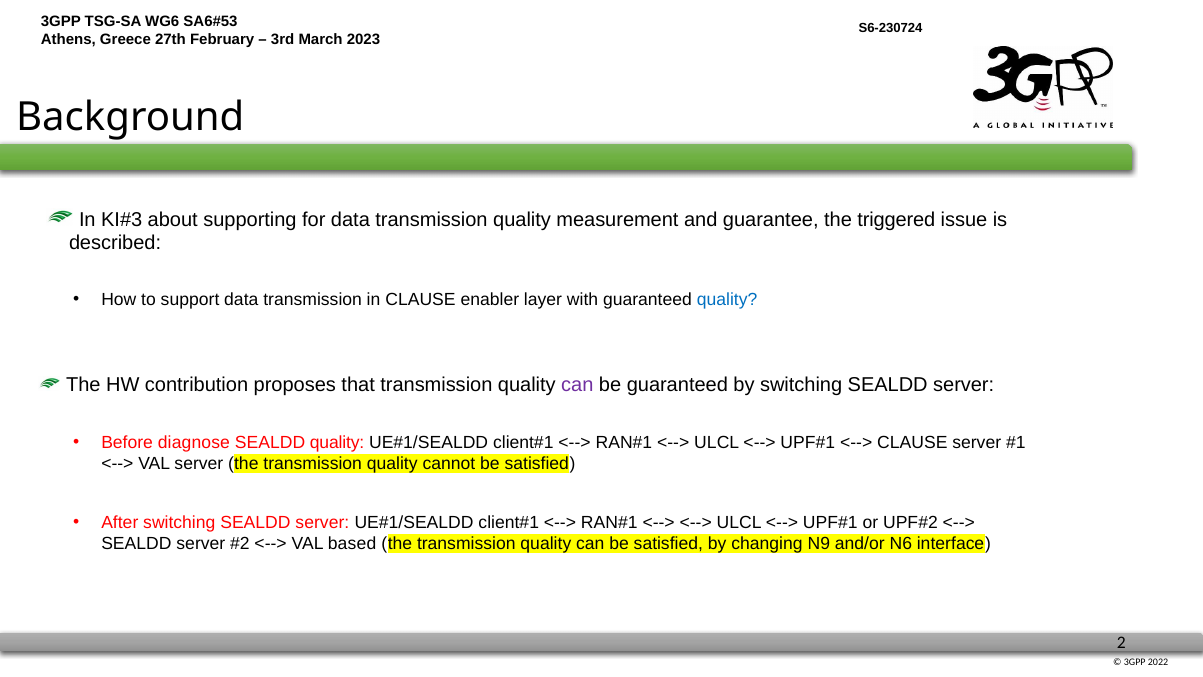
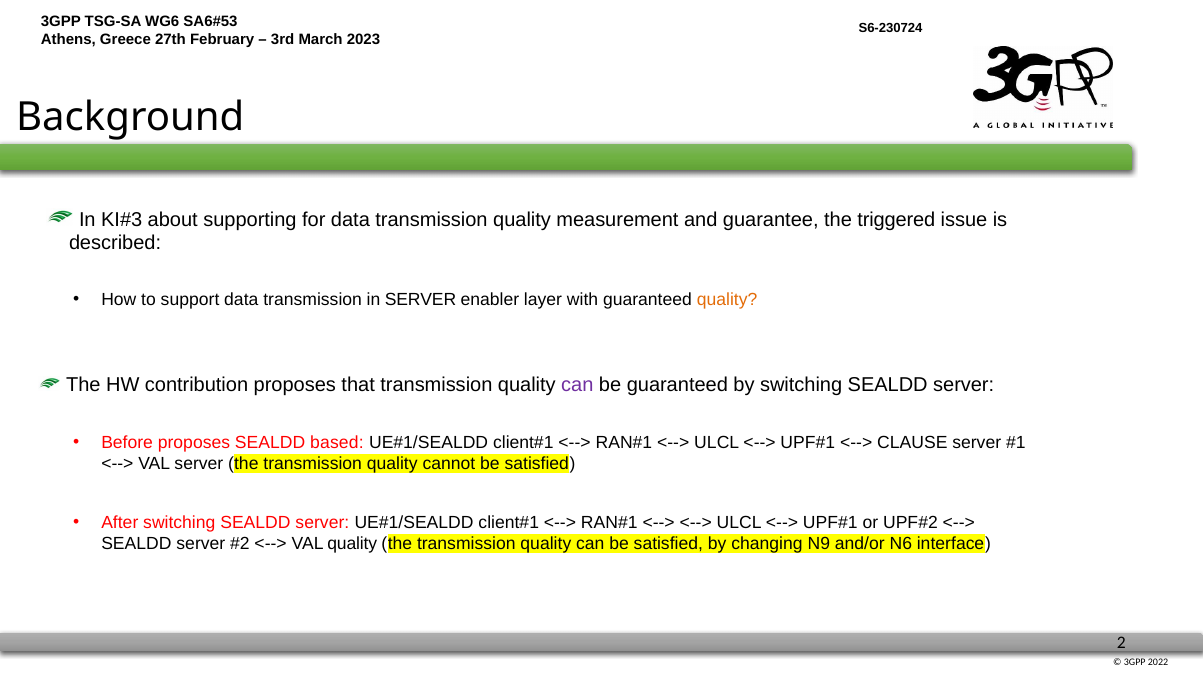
in CLAUSE: CLAUSE -> SERVER
quality at (727, 299) colour: blue -> orange
Before diagnose: diagnose -> proposes
SEALDD quality: quality -> based
VAL based: based -> quality
